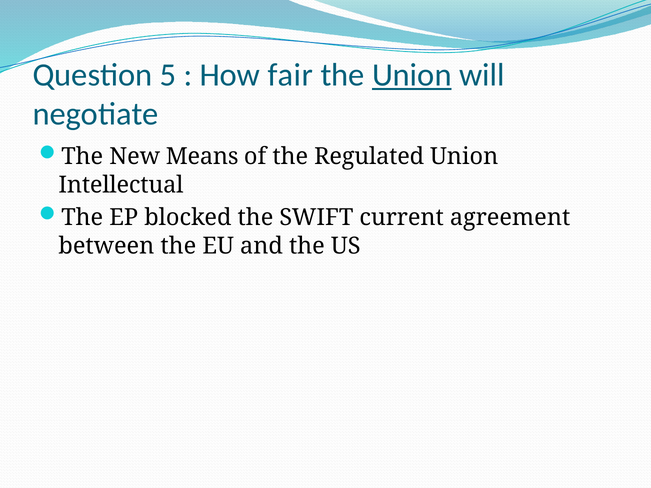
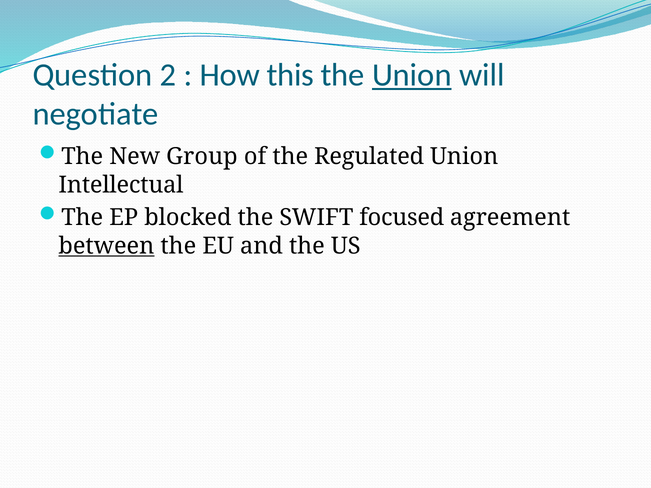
5: 5 -> 2
fair: fair -> this
Means: Means -> Group
current: current -> focused
between underline: none -> present
